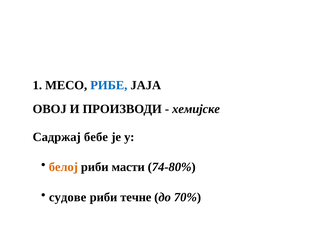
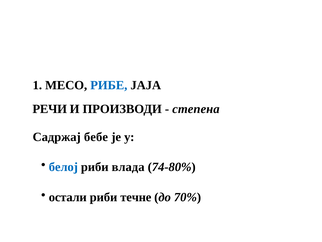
ОВОЈ: ОВОЈ -> РЕЧИ
хемијске: хемијске -> степена
белој colour: orange -> blue
мaсти: мaсти -> владa
судове: судове -> остали
